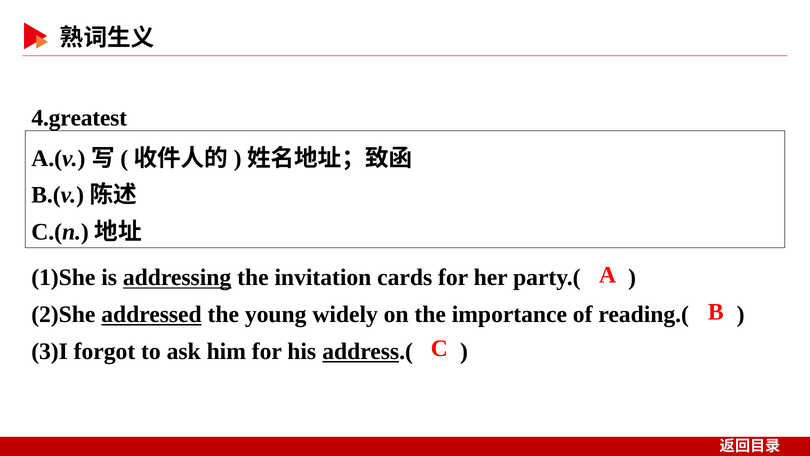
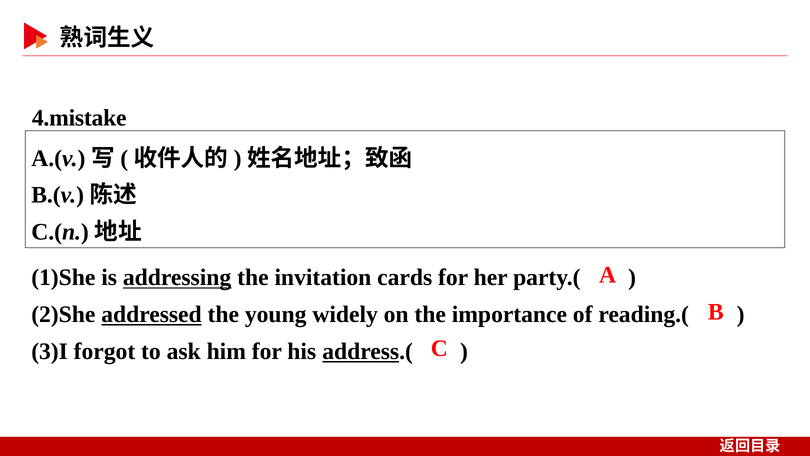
4.greatest: 4.greatest -> 4.mistake
